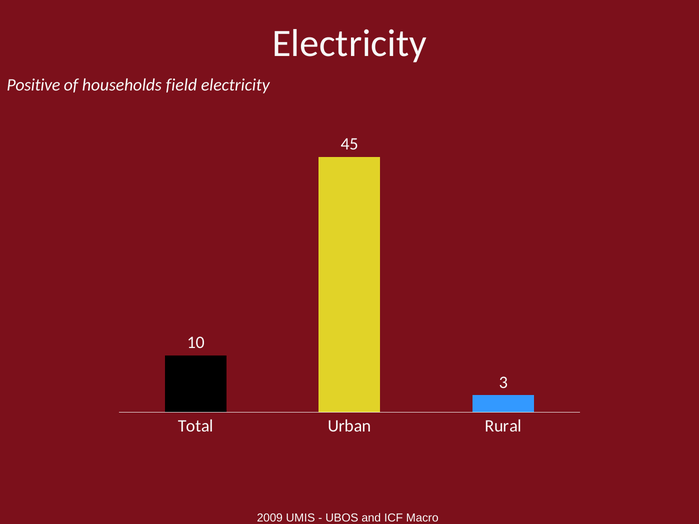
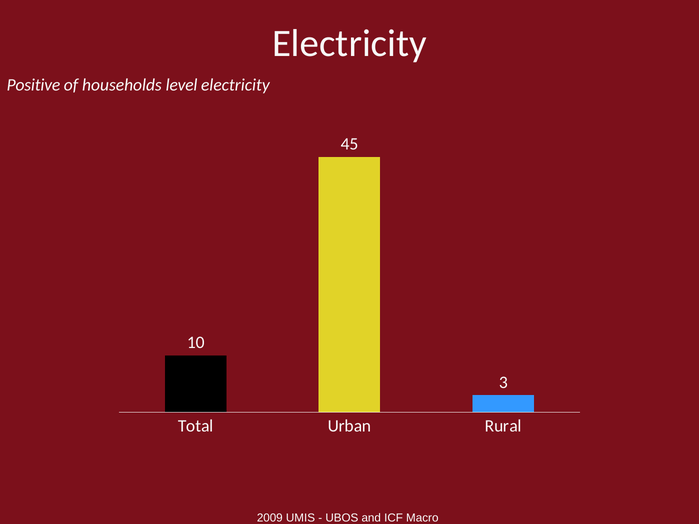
field: field -> level
